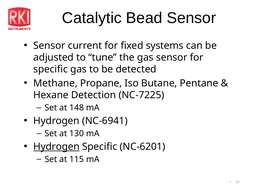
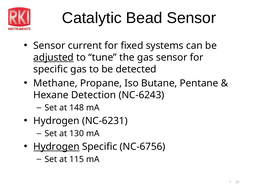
adjusted underline: none -> present
NC-7225: NC-7225 -> NC-6243
NC-6941: NC-6941 -> NC-6231
NC-6201: NC-6201 -> NC-6756
